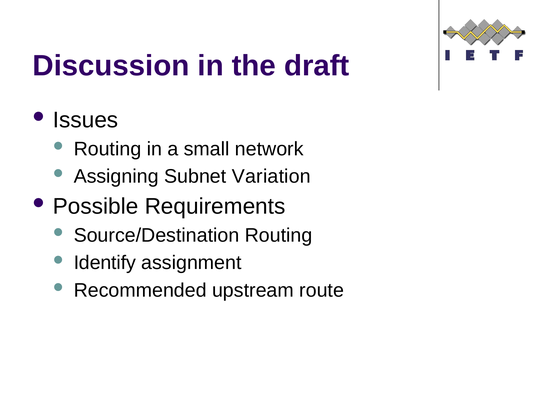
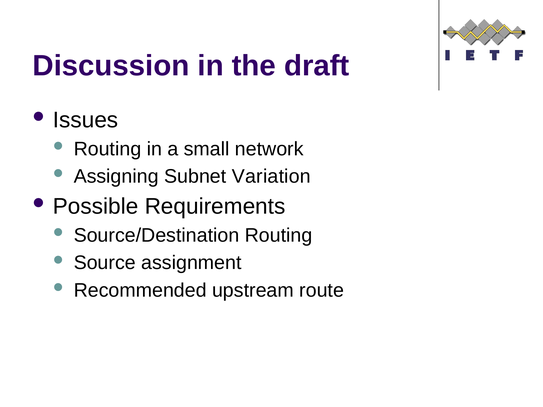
Identify: Identify -> Source
